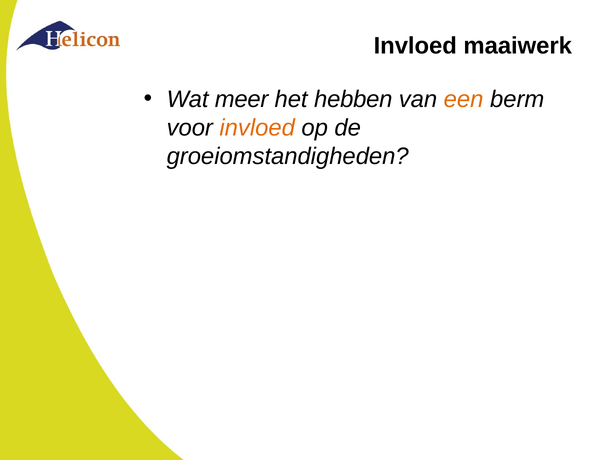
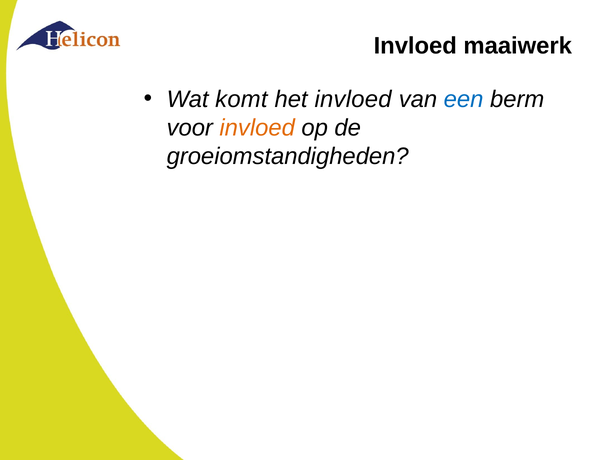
meer: meer -> komt
het hebben: hebben -> invloed
een colour: orange -> blue
